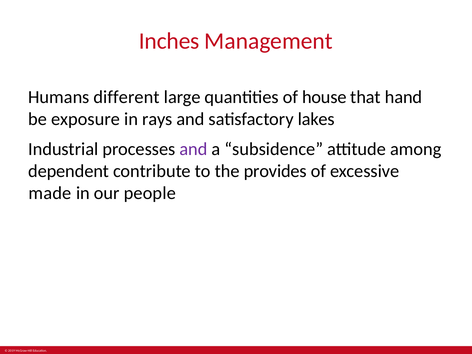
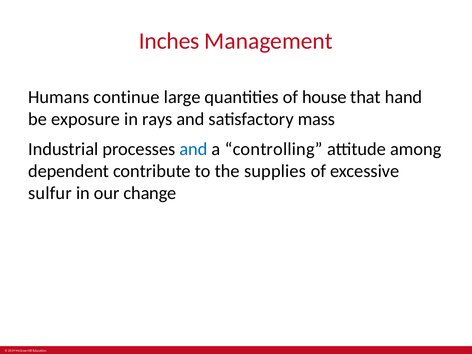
different: different -> continue
lakes: lakes -> mass
and at (194, 149) colour: purple -> blue
subsidence: subsidence -> controlling
provides: provides -> supplies
made: made -> sulfur
people: people -> change
